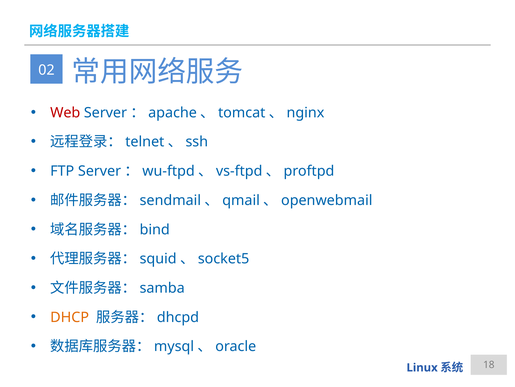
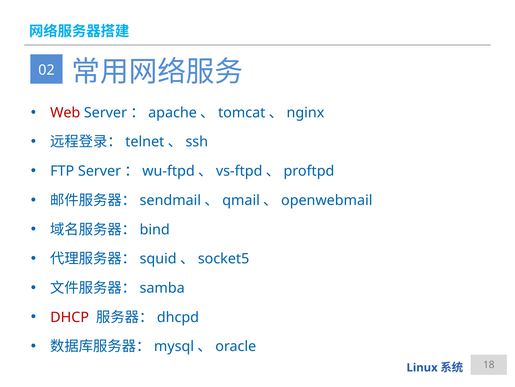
DHCP colour: orange -> red
